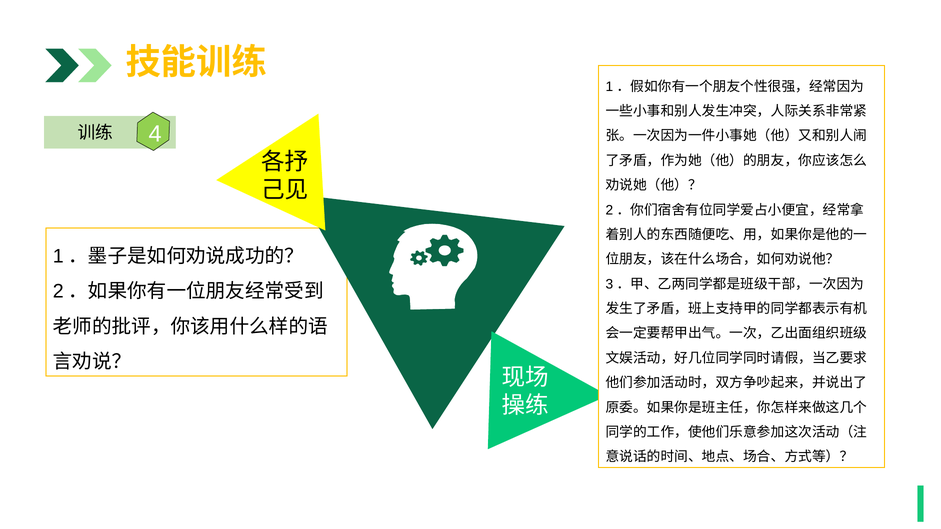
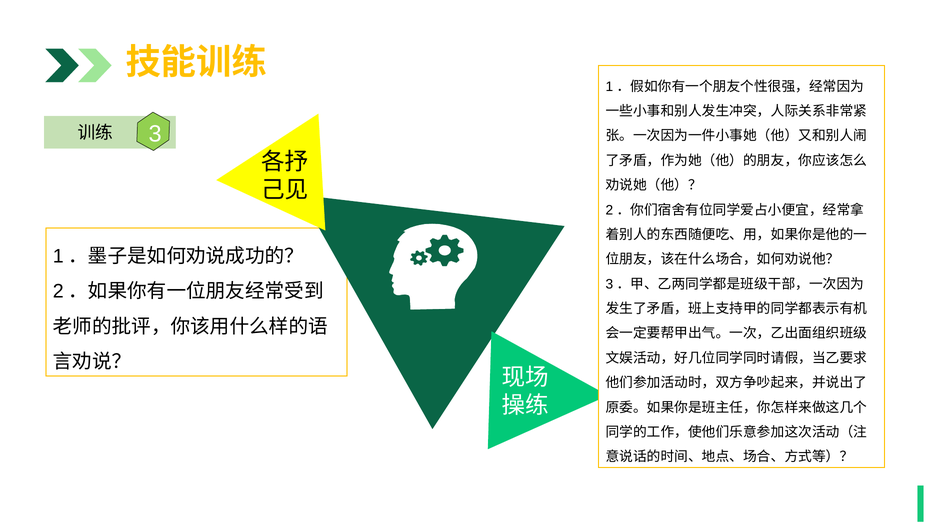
4: 4 -> 3
